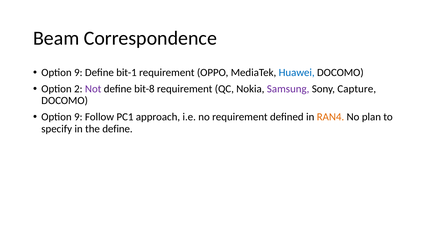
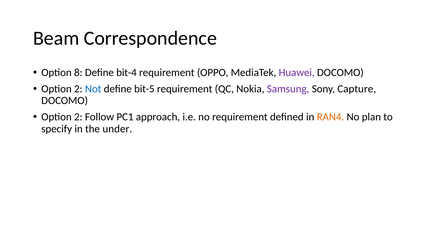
9 at (78, 73): 9 -> 8
bit-1: bit-1 -> bit-4
Huawei colour: blue -> purple
Not colour: purple -> blue
bit-8: bit-8 -> bit-5
9 at (78, 117): 9 -> 2
the define: define -> under
